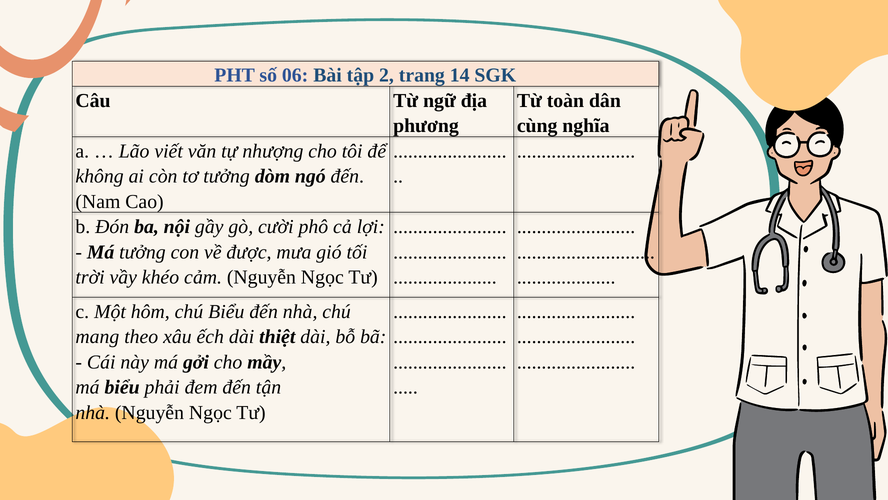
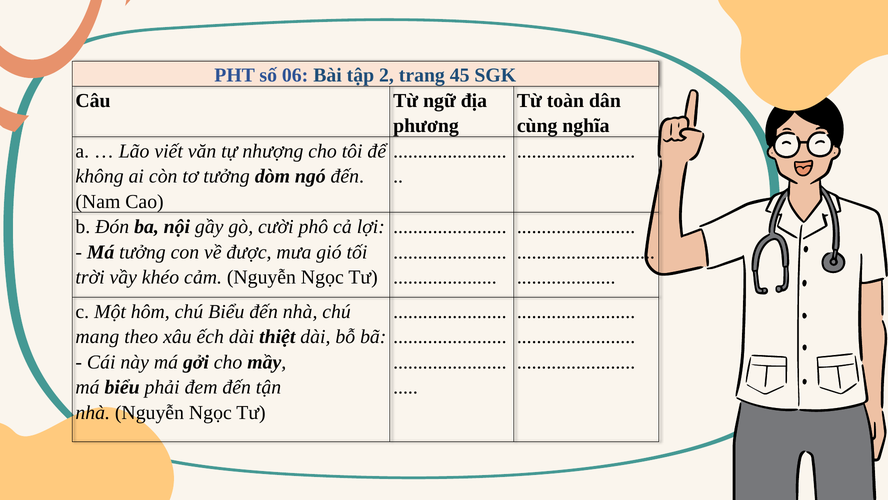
14: 14 -> 45
